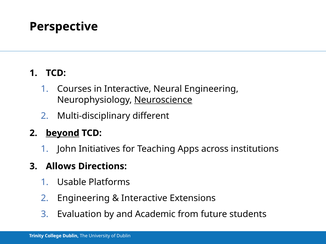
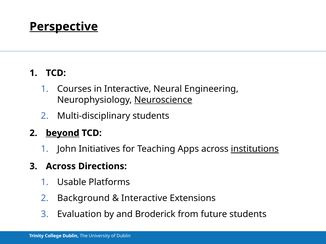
Perspective underline: none -> present
Multi-disciplinary different: different -> students
institutions underline: none -> present
Allows at (61, 167): Allows -> Across
Engineering at (83, 199): Engineering -> Background
Academic: Academic -> Broderick
